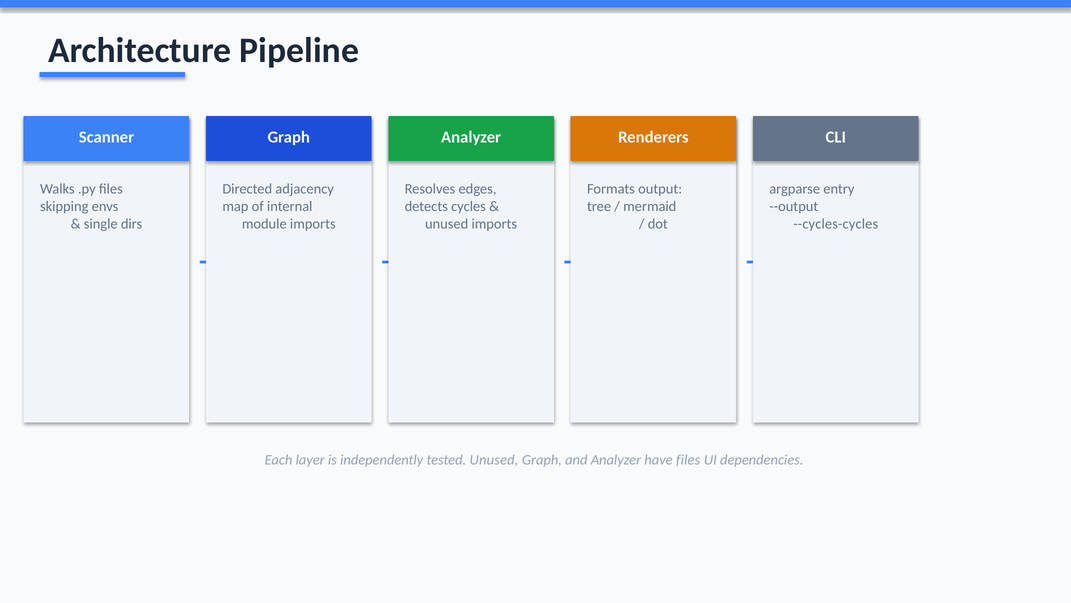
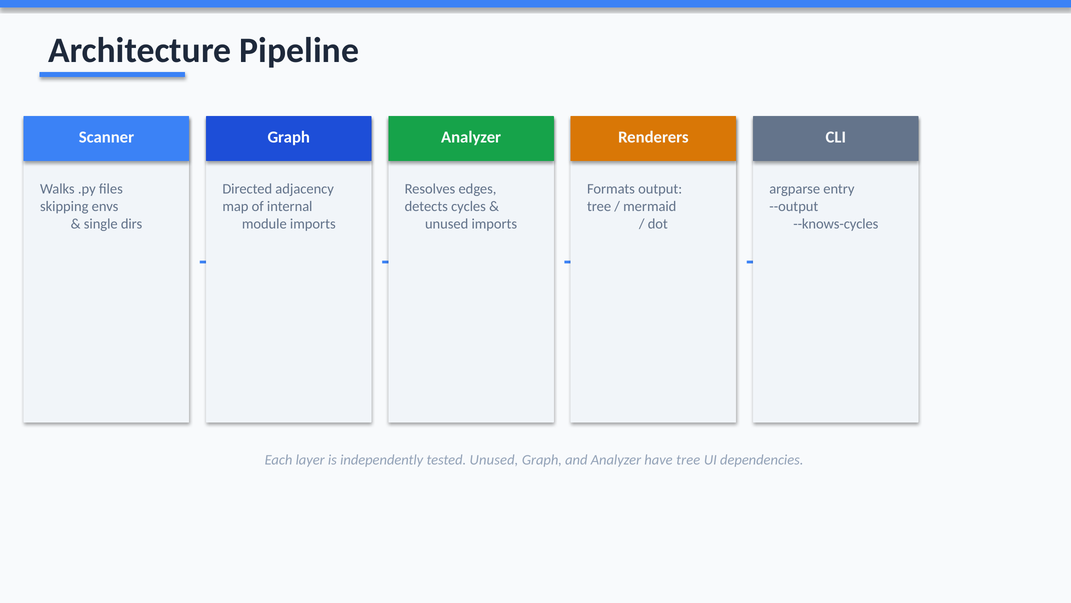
--cycles-cycles: --cycles-cycles -> --knows-cycles
have files: files -> tree
